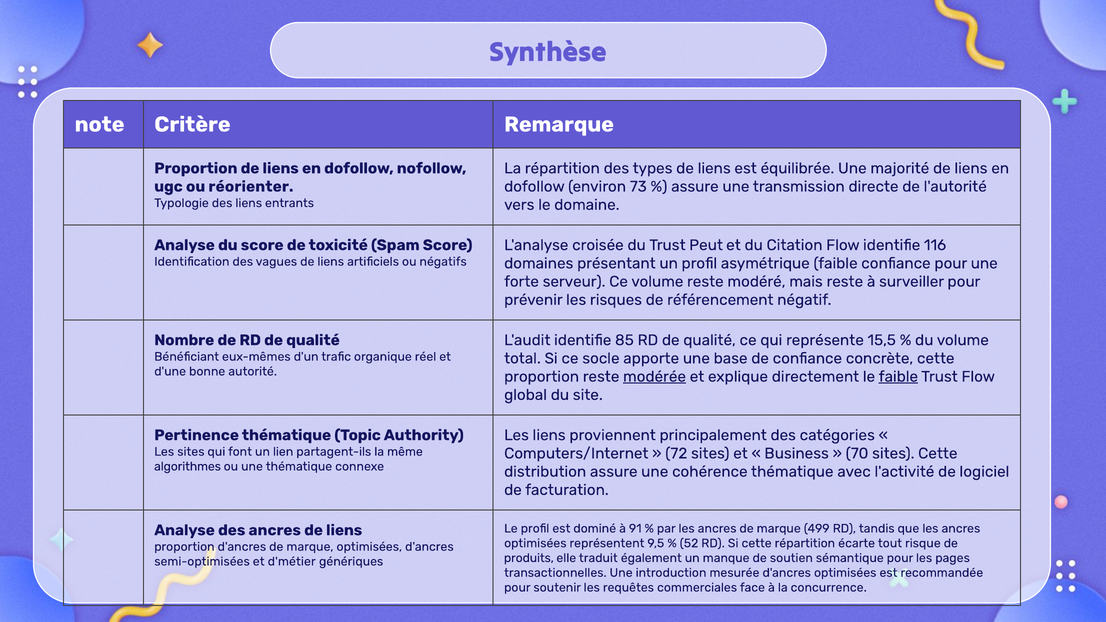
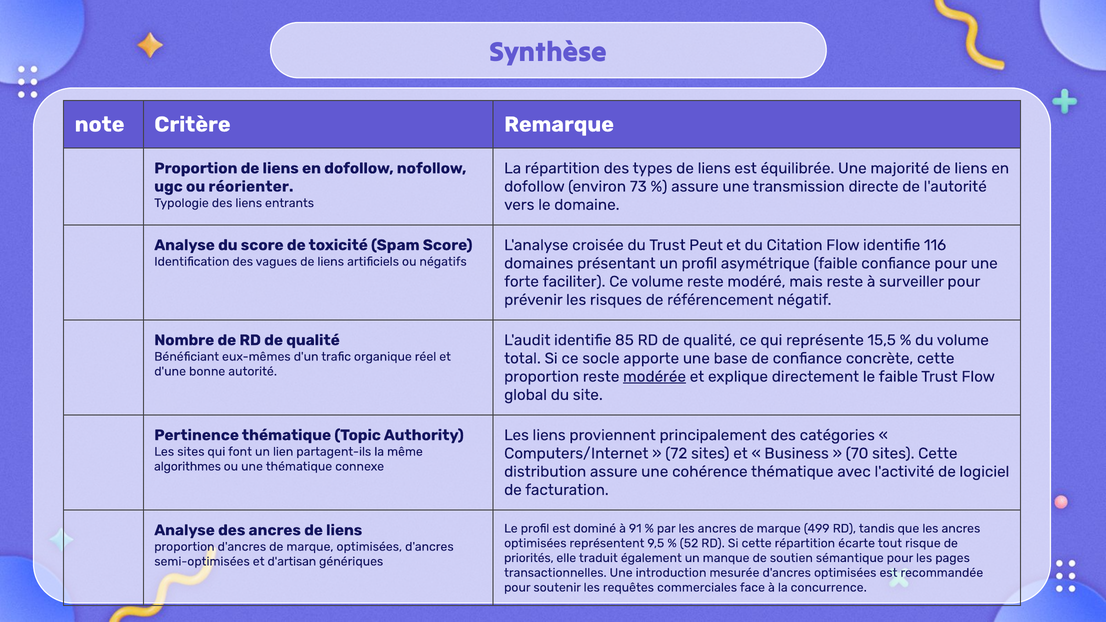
serveur: serveur -> faciliter
faible at (898, 377) underline: present -> none
produits: produits -> priorités
d'métier: d'métier -> d'artisan
